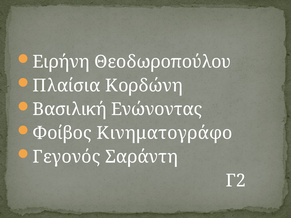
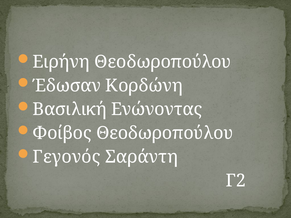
Πλαίσια: Πλαίσια -> Έδωσαν
Φοίβος Κινηματογράφο: Κινηματογράφο -> Θεοδωροπούλου
